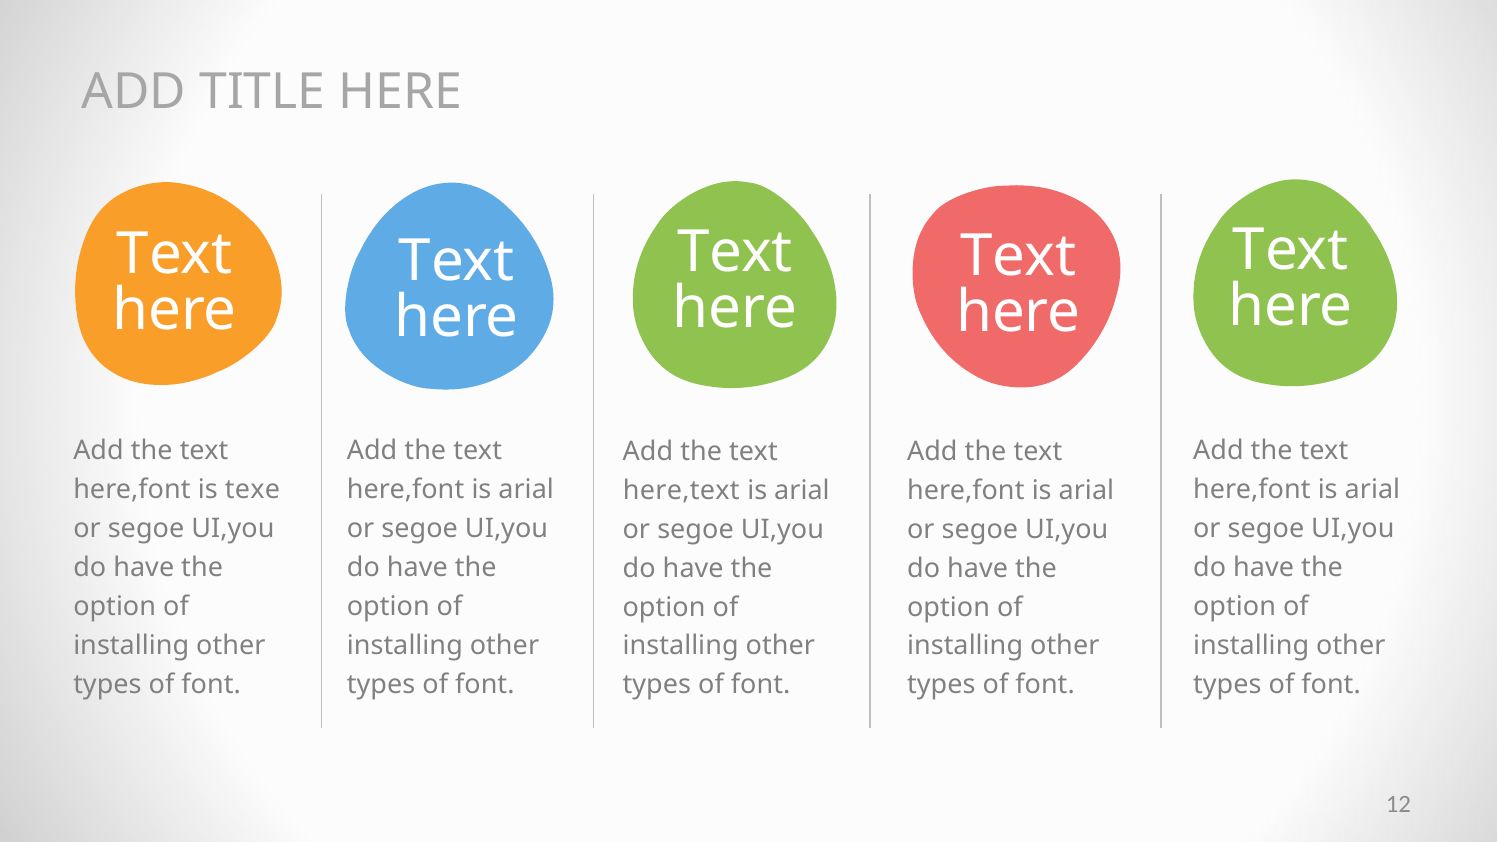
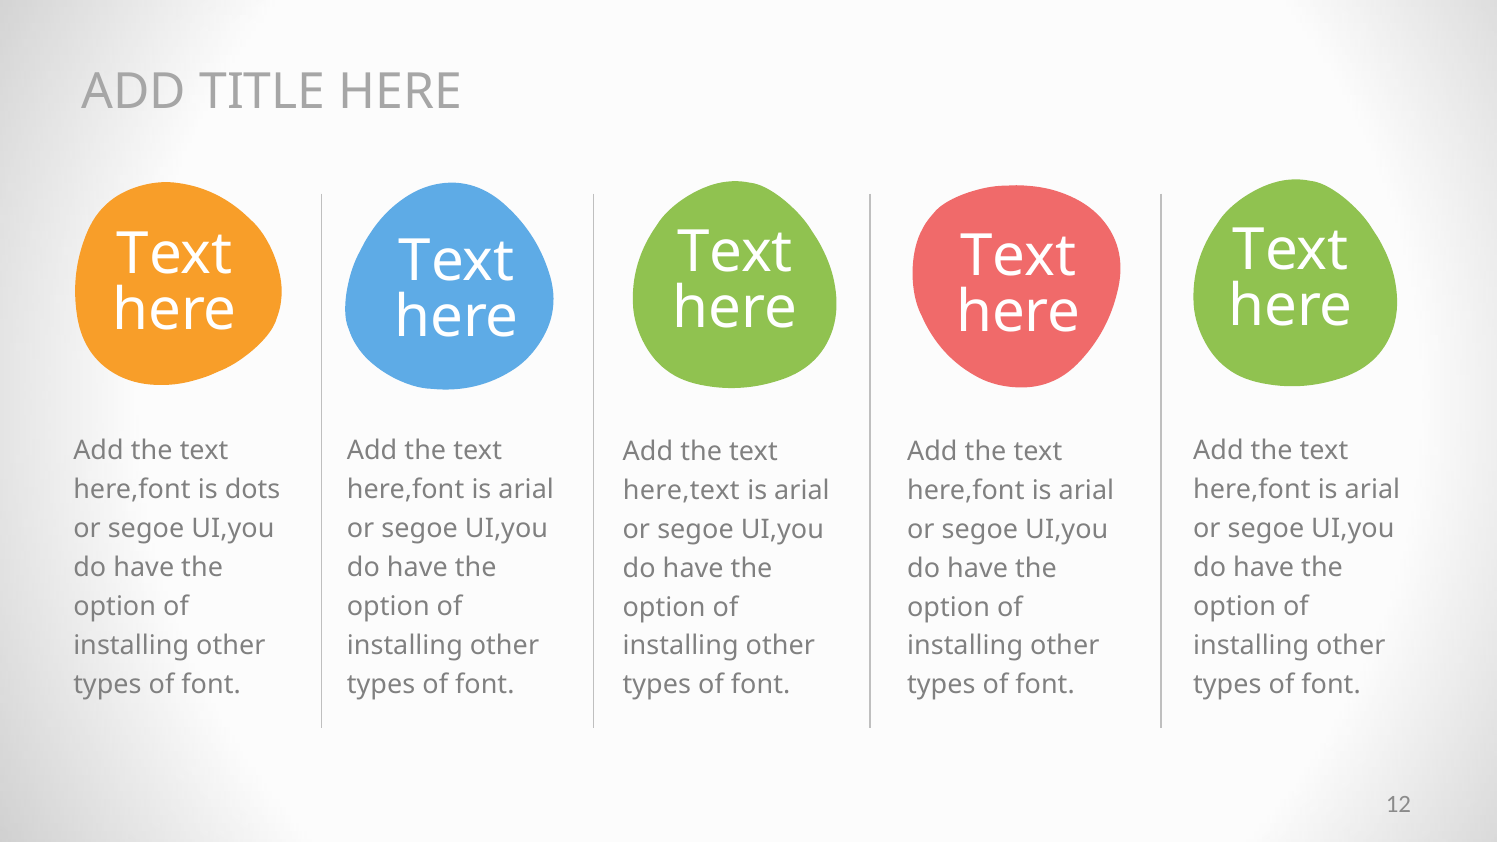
texe: texe -> dots
